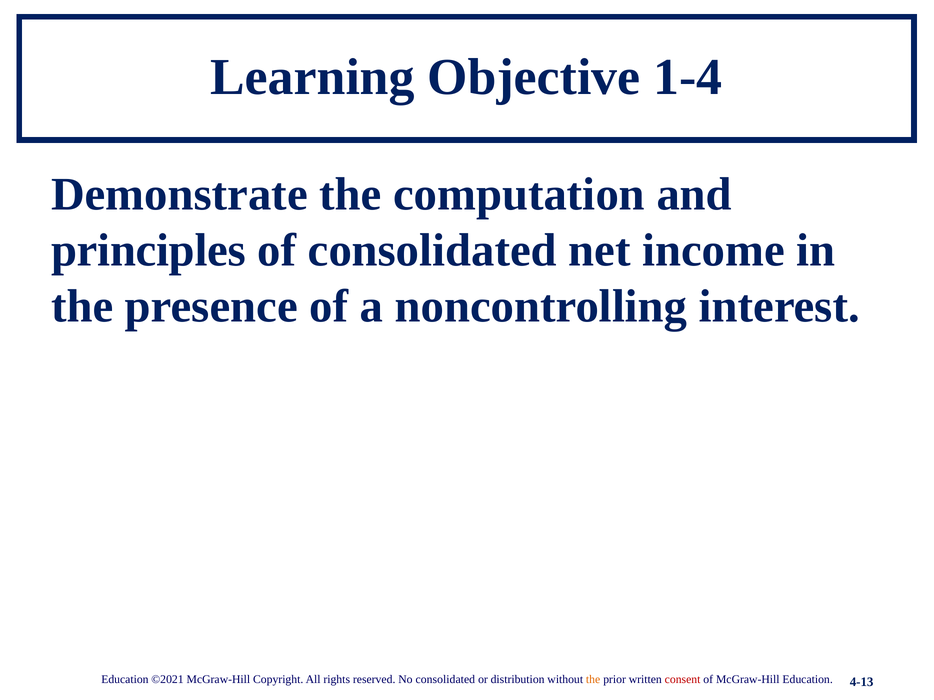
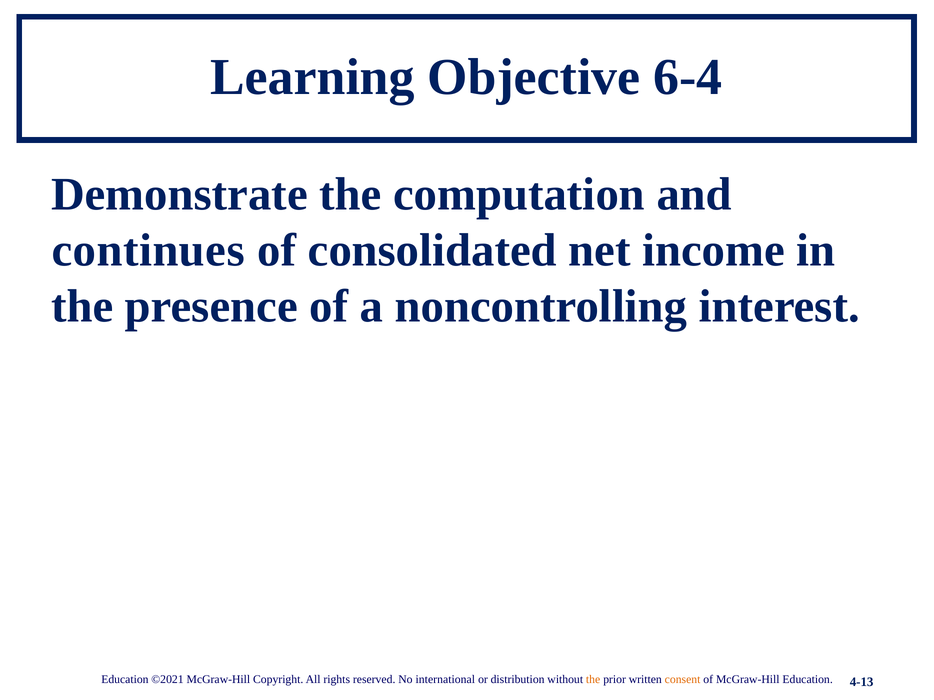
1-4: 1-4 -> 6-4
principles: principles -> continues
No consolidated: consolidated -> international
consent colour: red -> orange
